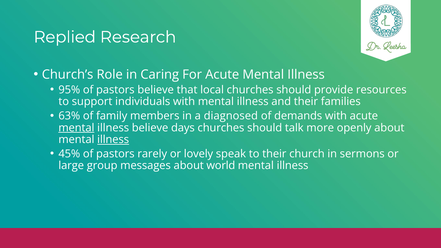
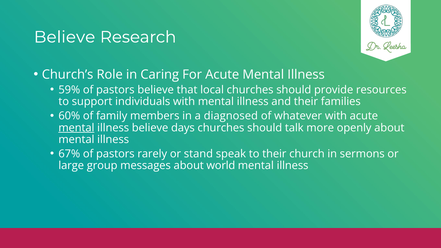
Replied at (65, 37): Replied -> Believe
95%: 95% -> 59%
63%: 63% -> 60%
demands: demands -> whatever
illness at (113, 140) underline: present -> none
45%: 45% -> 67%
lovely: lovely -> stand
